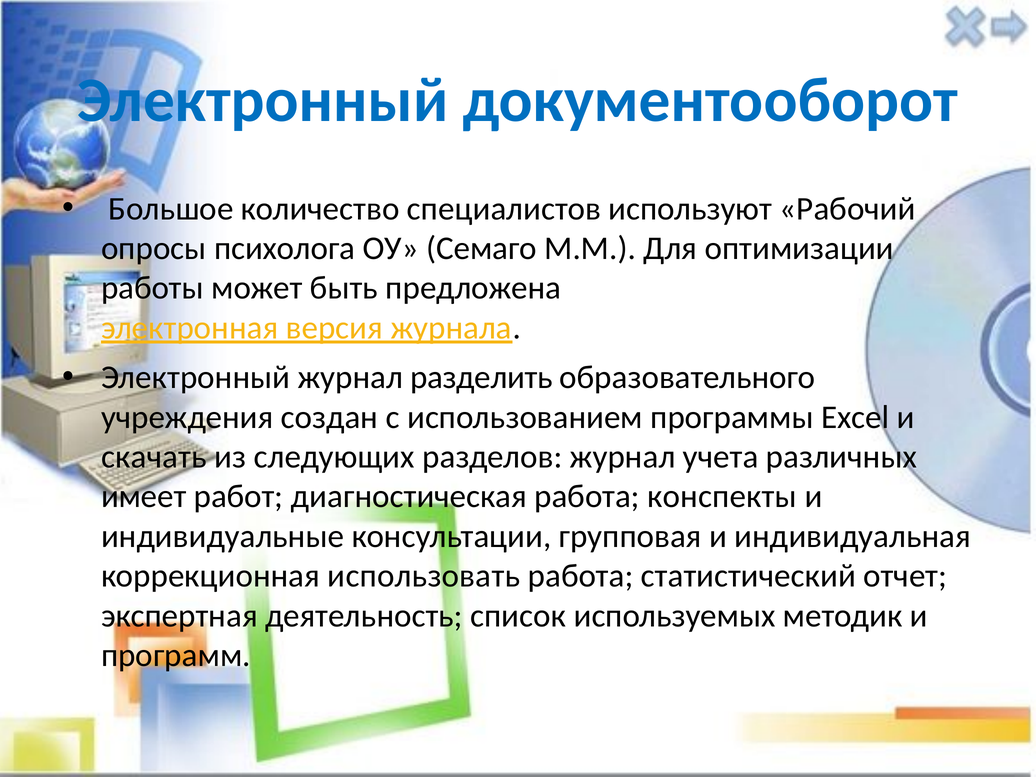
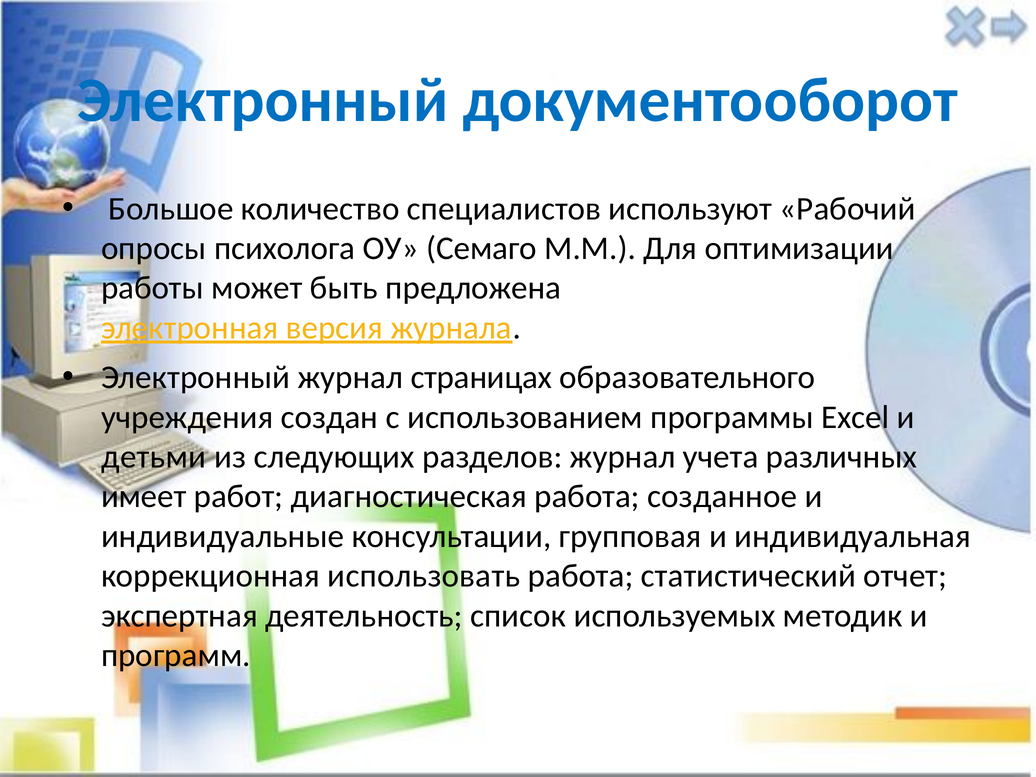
разделить: разделить -> страницах
скачать: скачать -> детьми
конспекты: конспекты -> созданное
